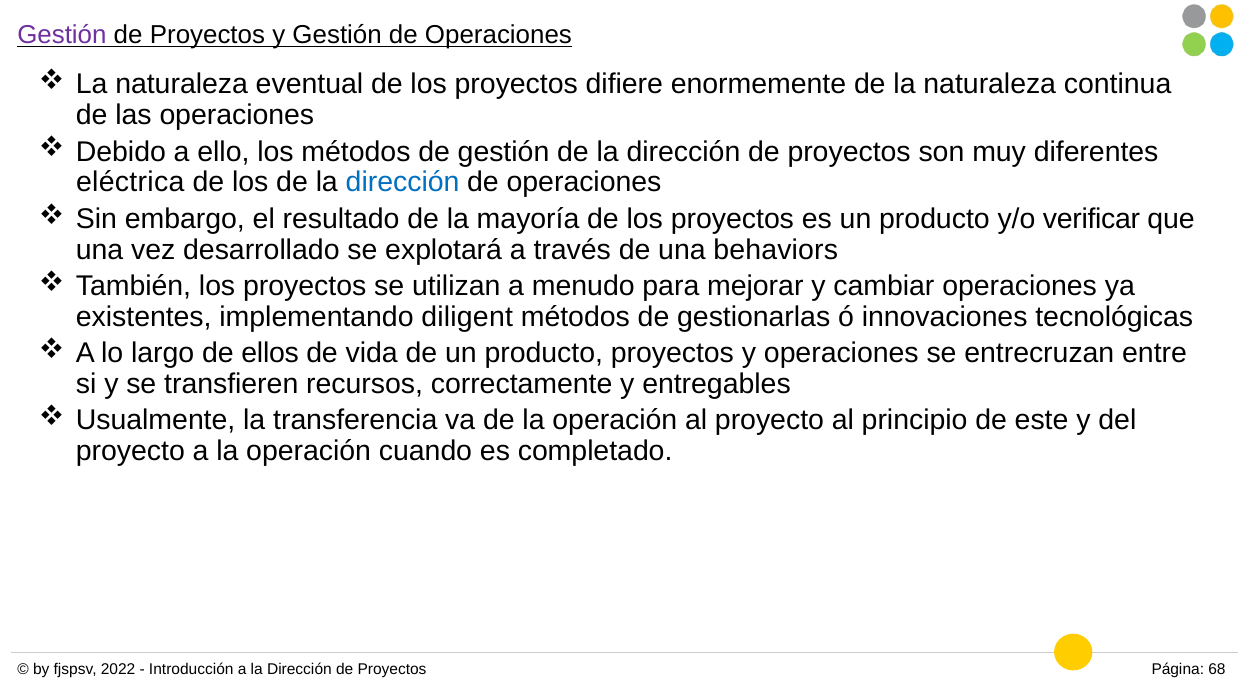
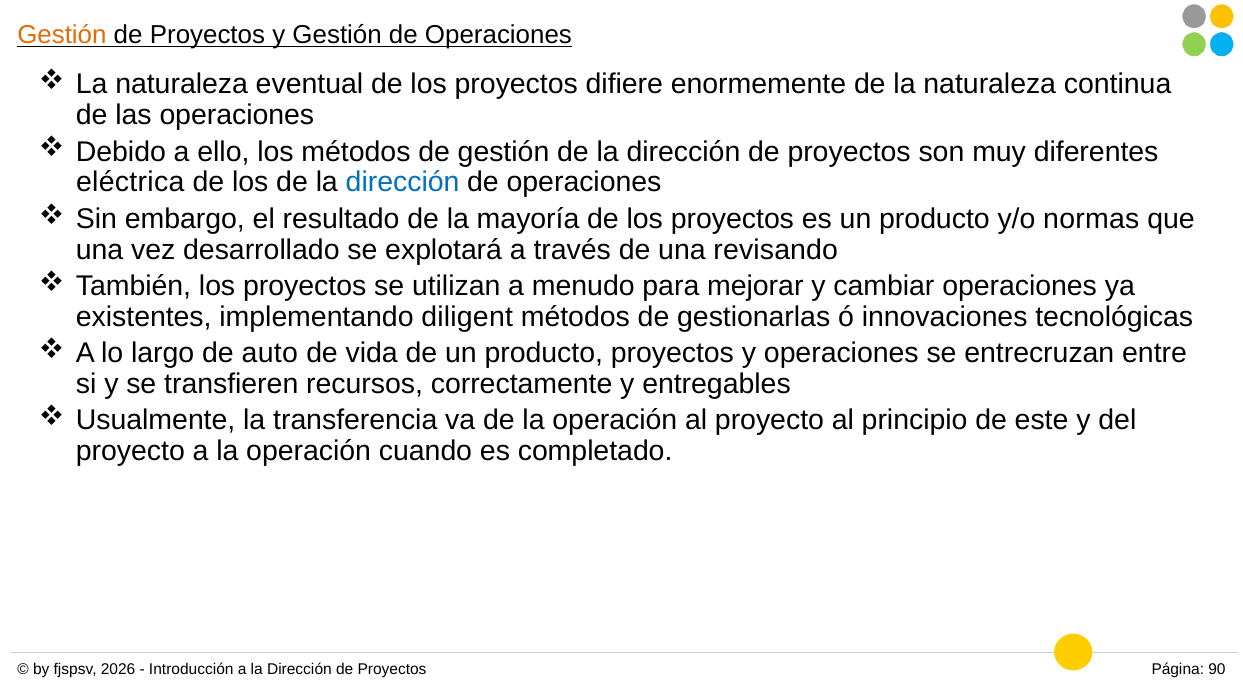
Gestión at (62, 35) colour: purple -> orange
verificar: verificar -> normas
behaviors: behaviors -> revisando
ellos: ellos -> auto
2022: 2022 -> 2026
68: 68 -> 90
